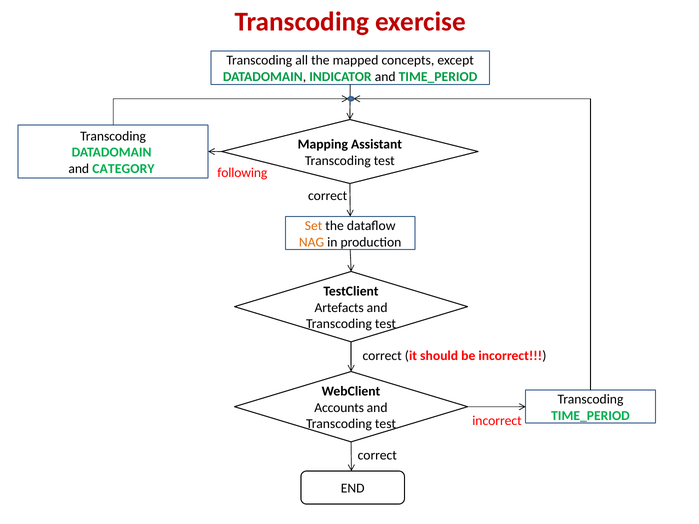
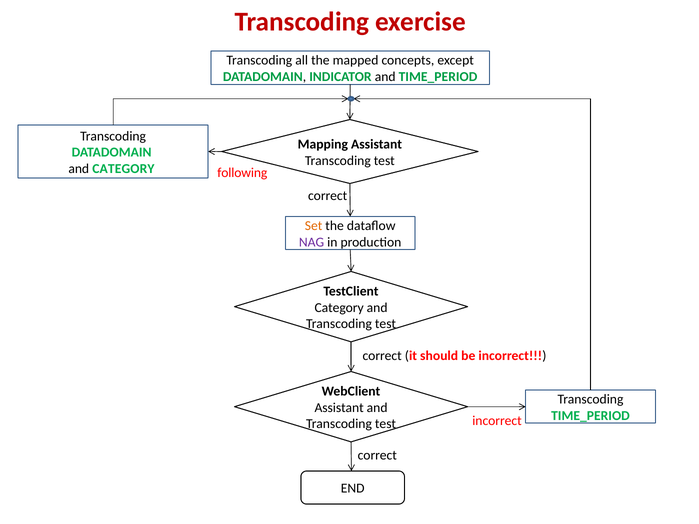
NAG colour: orange -> purple
Artefacts at (339, 308): Artefacts -> Category
Accounts at (339, 408): Accounts -> Assistant
